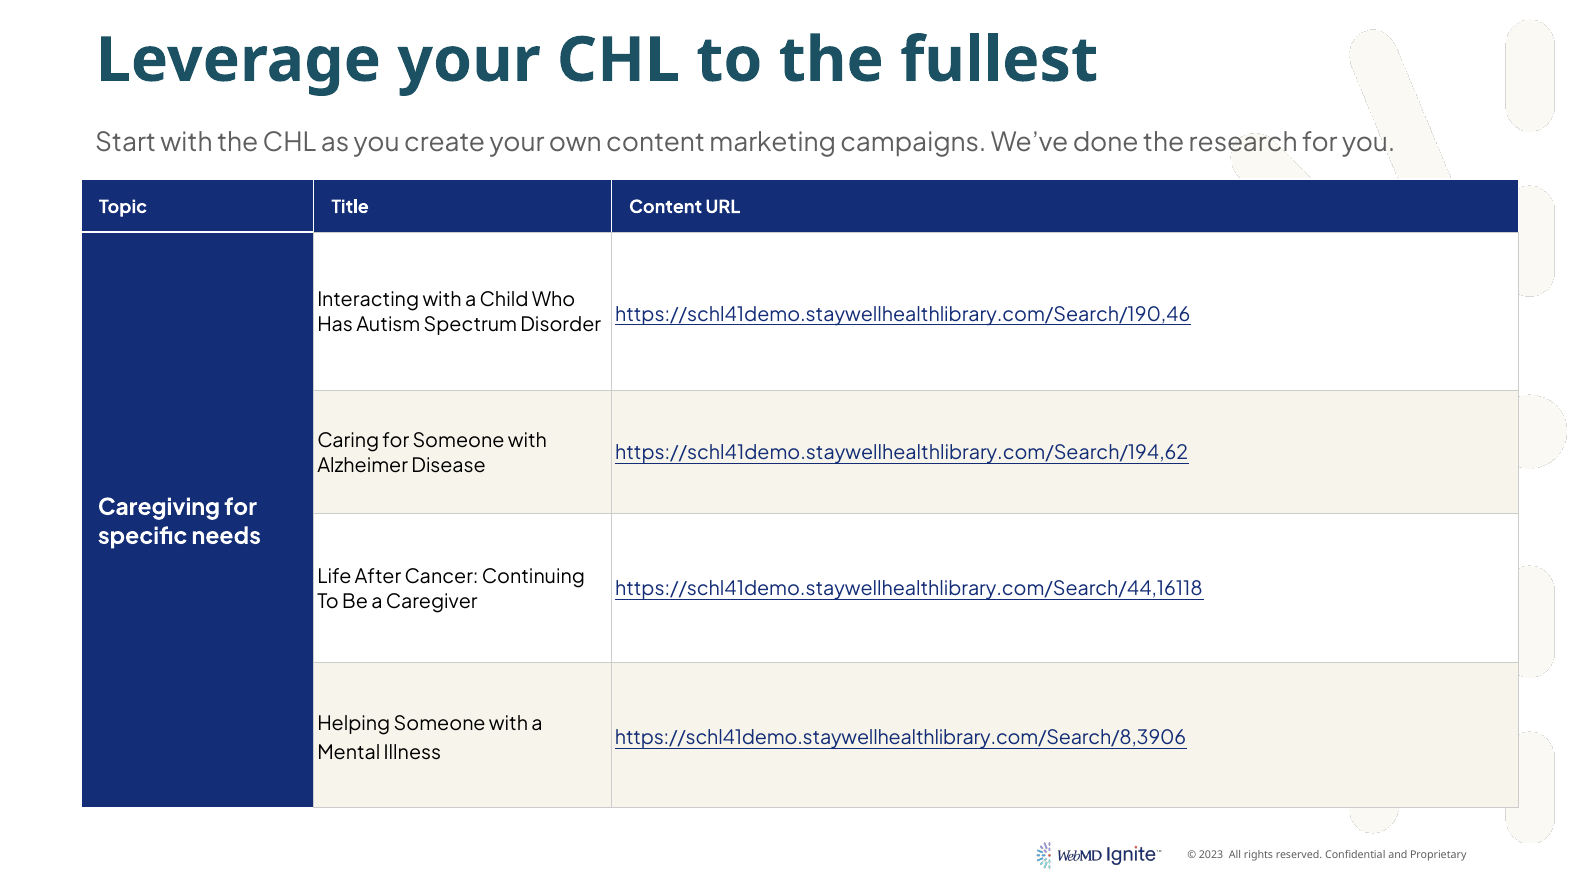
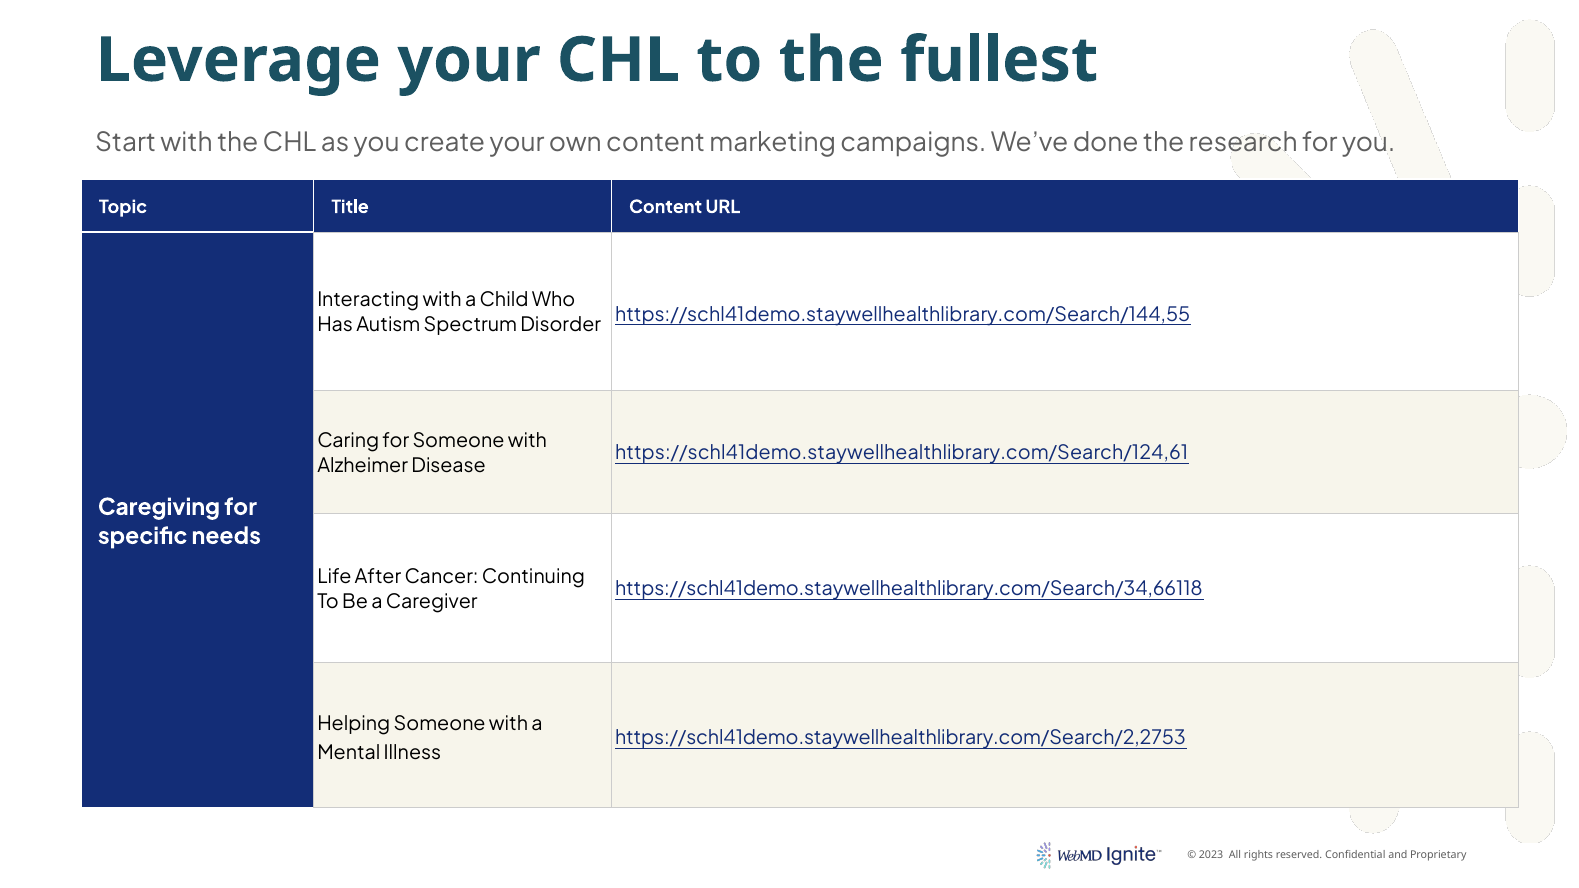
https://schl41demo.staywellhealthlibrary.com/Search/190,46: https://schl41demo.staywellhealthlibrary.com/Search/190,46 -> https://schl41demo.staywellhealthlibrary.com/Search/144,55
https://schl41demo.staywellhealthlibrary.com/Search/194,62: https://schl41demo.staywellhealthlibrary.com/Search/194,62 -> https://schl41demo.staywellhealthlibrary.com/Search/124,61
https://schl41demo.staywellhealthlibrary.com/Search/44,16118: https://schl41demo.staywellhealthlibrary.com/Search/44,16118 -> https://schl41demo.staywellhealthlibrary.com/Search/34,66118
https://schl41demo.staywellhealthlibrary.com/Search/8,3906: https://schl41demo.staywellhealthlibrary.com/Search/8,3906 -> https://schl41demo.staywellhealthlibrary.com/Search/2,2753
